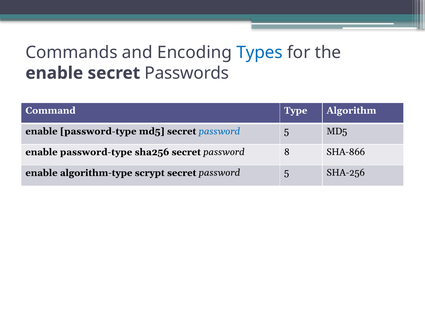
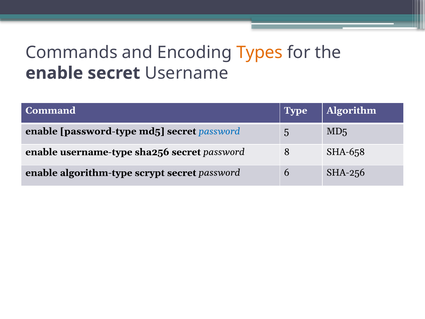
Types colour: blue -> orange
Passwords: Passwords -> Username
password-type at (96, 152): password-type -> username-type
SHA-866: SHA-866 -> SHA-658
scrypt secret password 5: 5 -> 6
